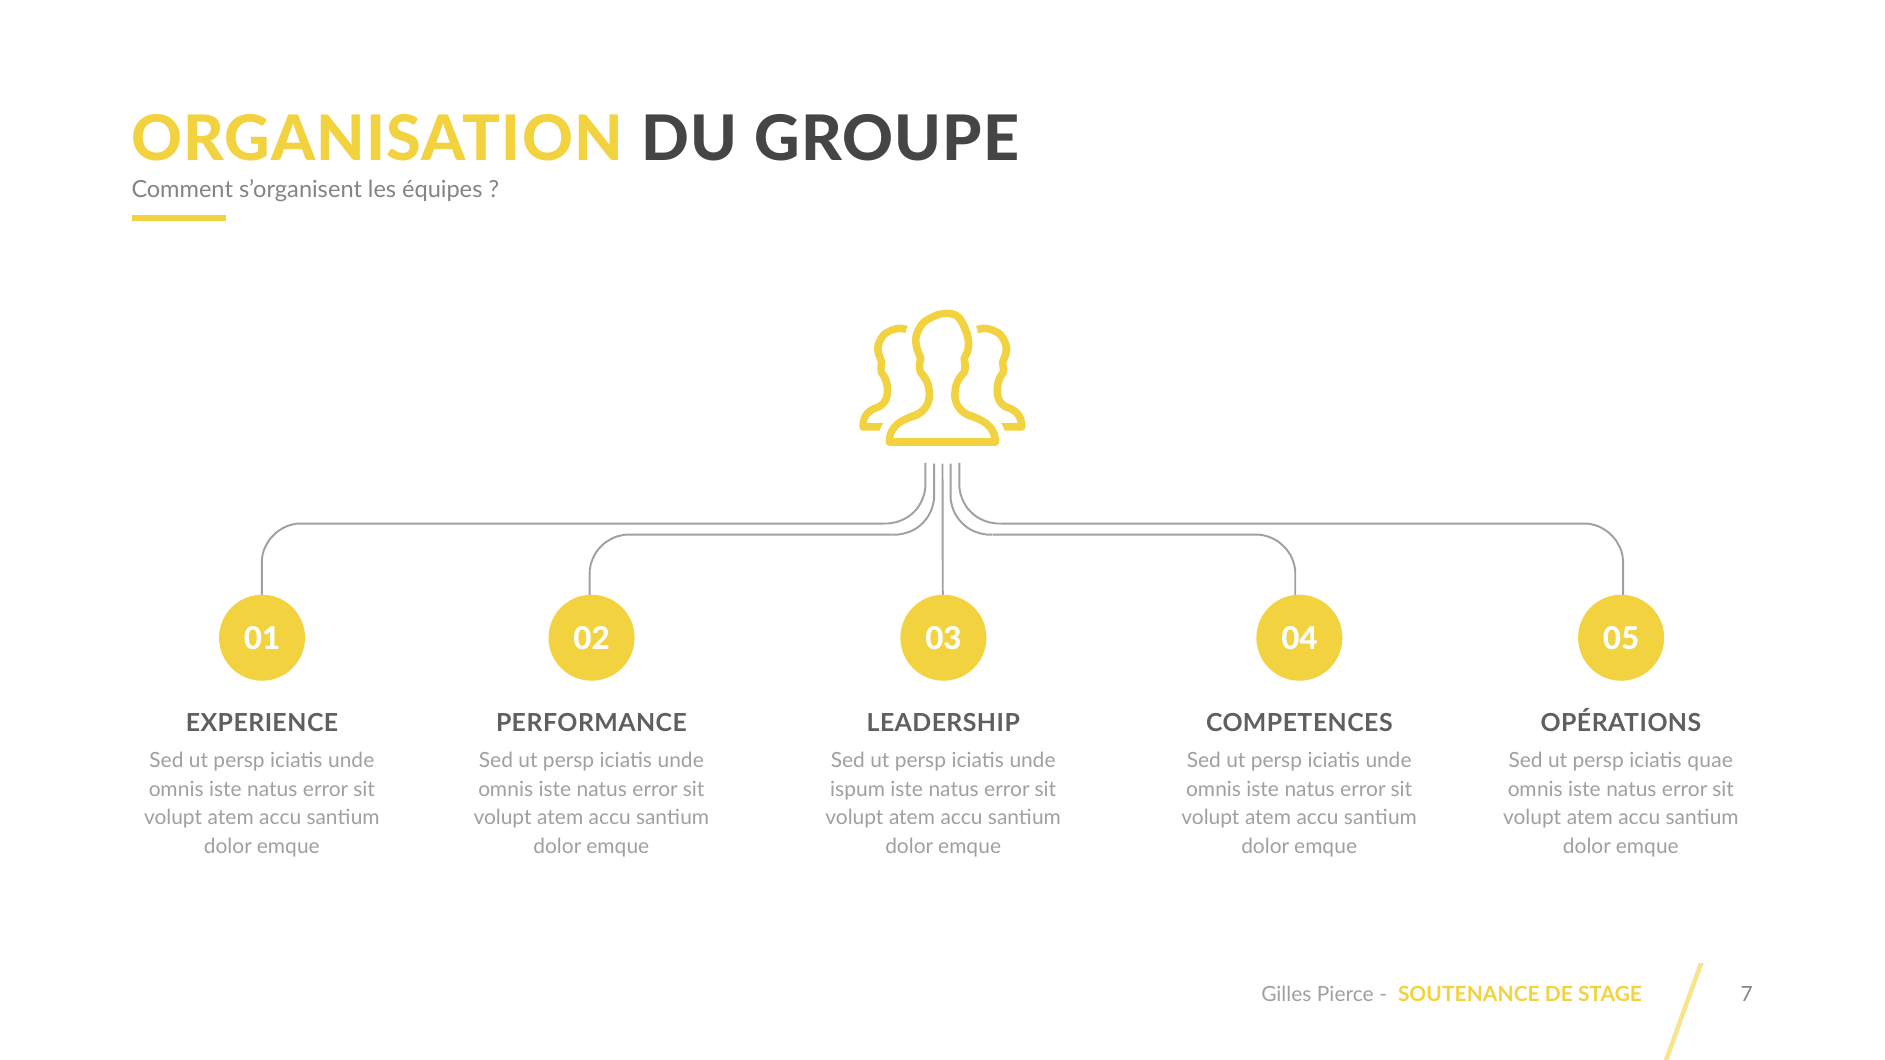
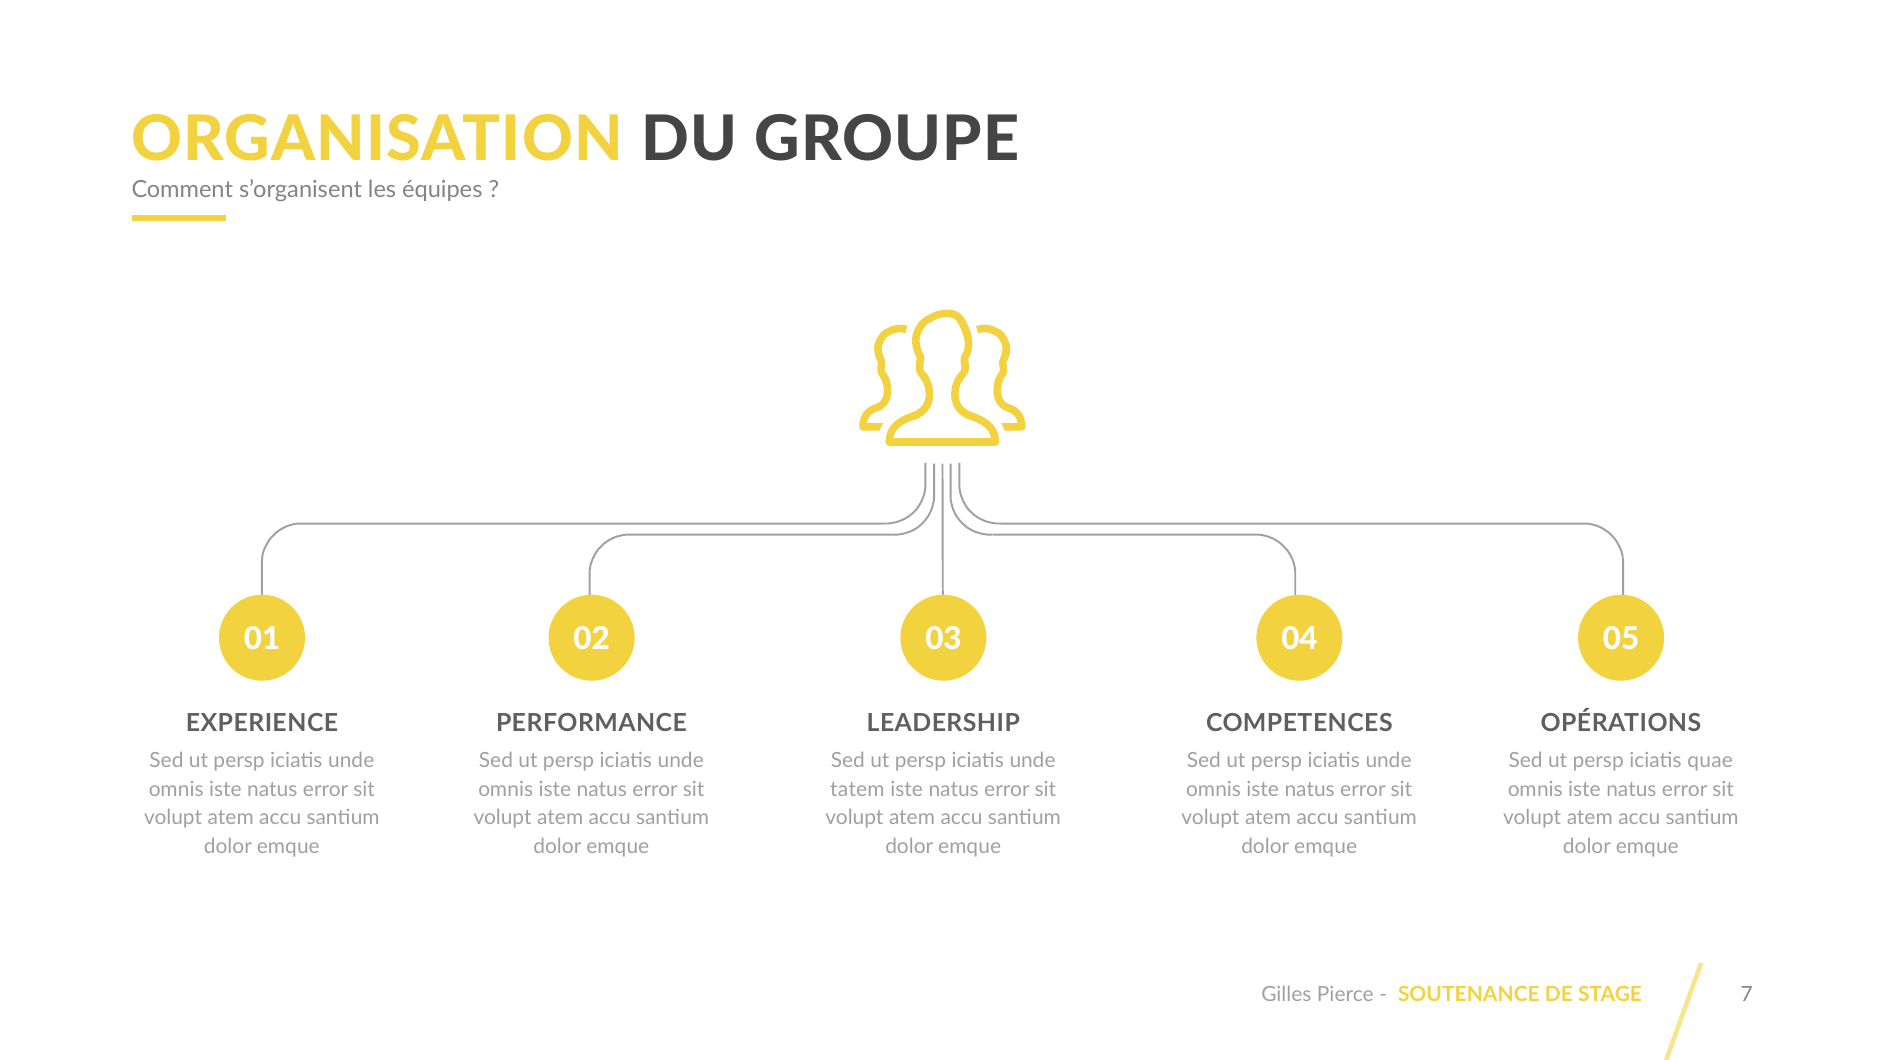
ispum: ispum -> tatem
